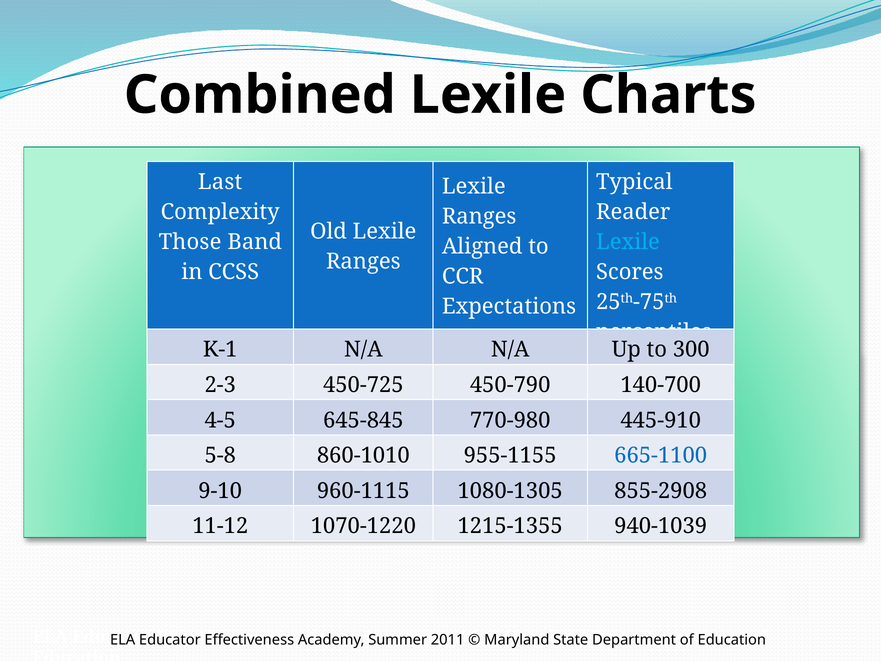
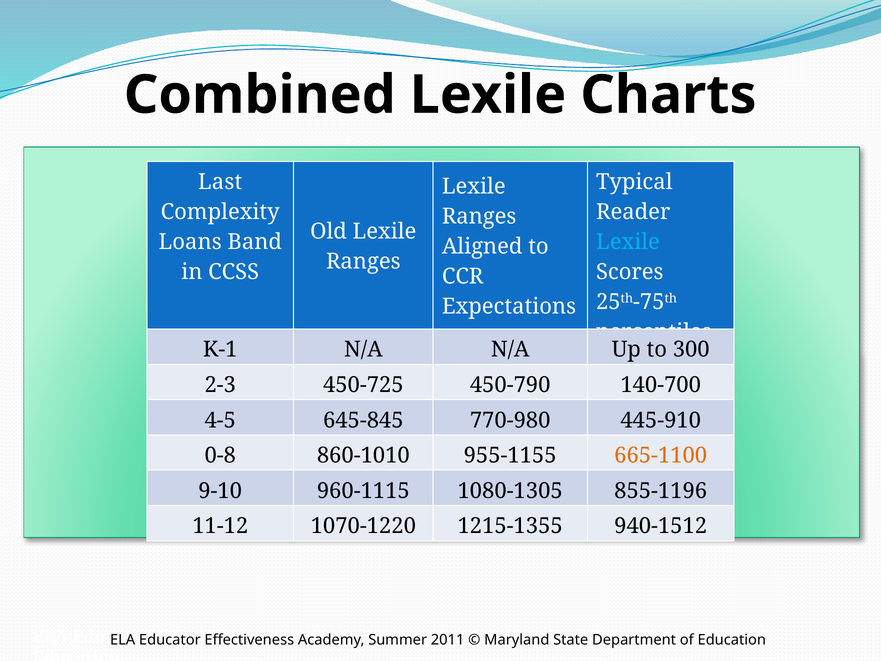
Those: Those -> Loans
5-8: 5-8 -> 0-8
665-1100 colour: blue -> orange
855-2908: 855-2908 -> 855-1196
940-1039: 940-1039 -> 940-1512
